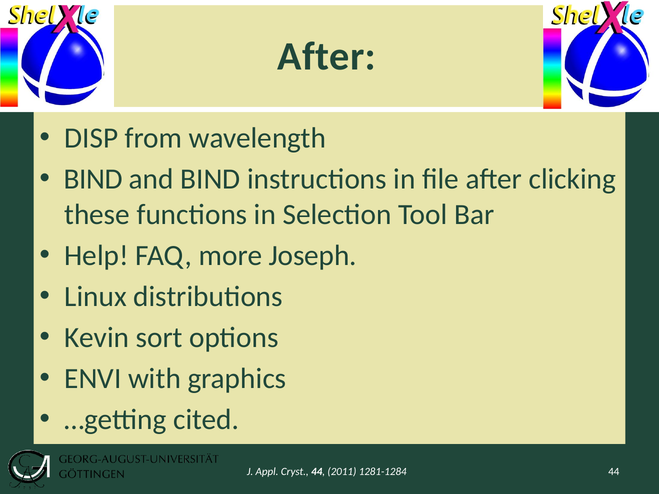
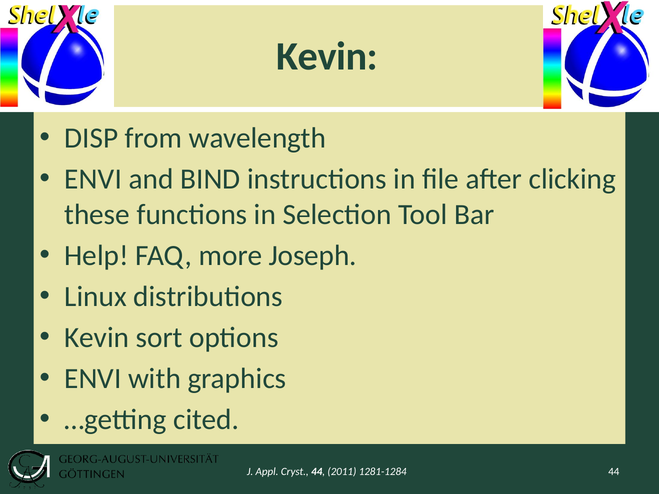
After at (327, 56): After -> Kevin
BIND at (93, 179): BIND -> ENVI
